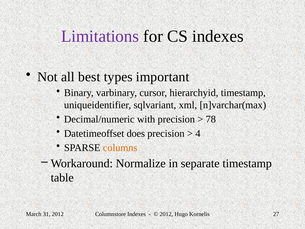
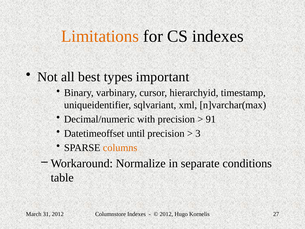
Limitations colour: purple -> orange
78: 78 -> 91
does: does -> until
4: 4 -> 3
separate timestamp: timestamp -> conditions
